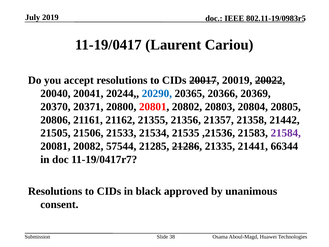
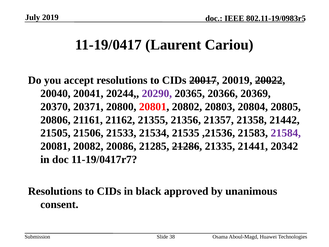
20290 colour: blue -> purple
57544: 57544 -> 20086
66344: 66344 -> 20342
